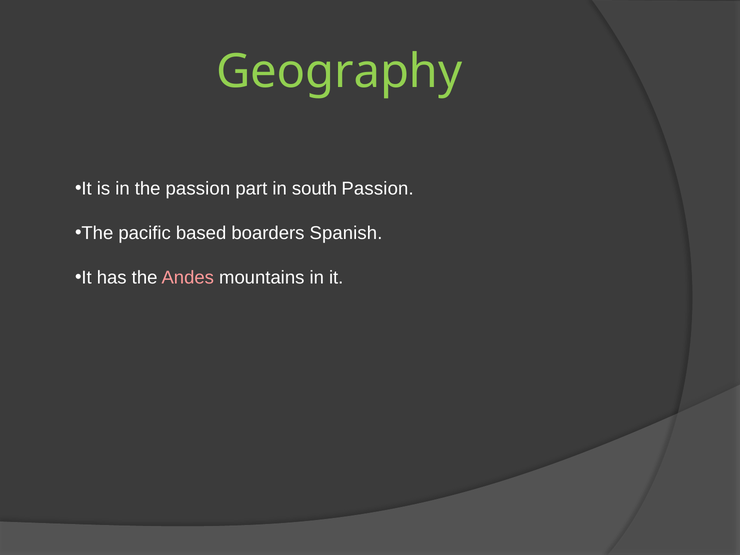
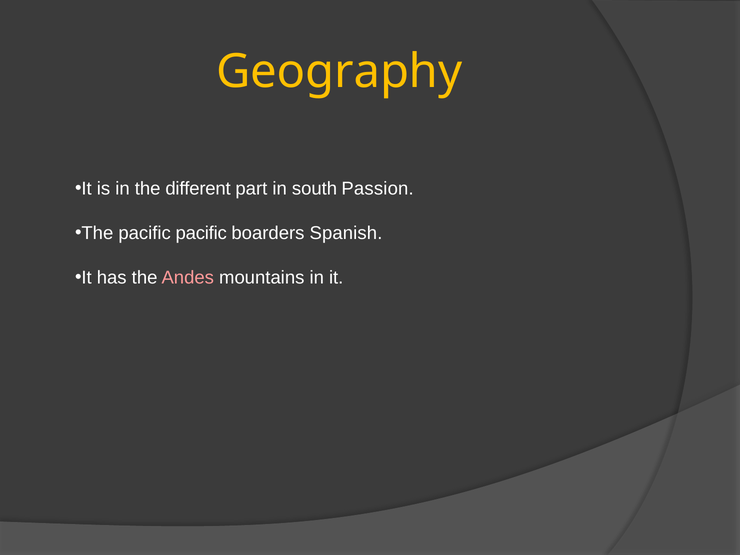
Geography colour: light green -> yellow
the passion: passion -> different
pacific based: based -> pacific
